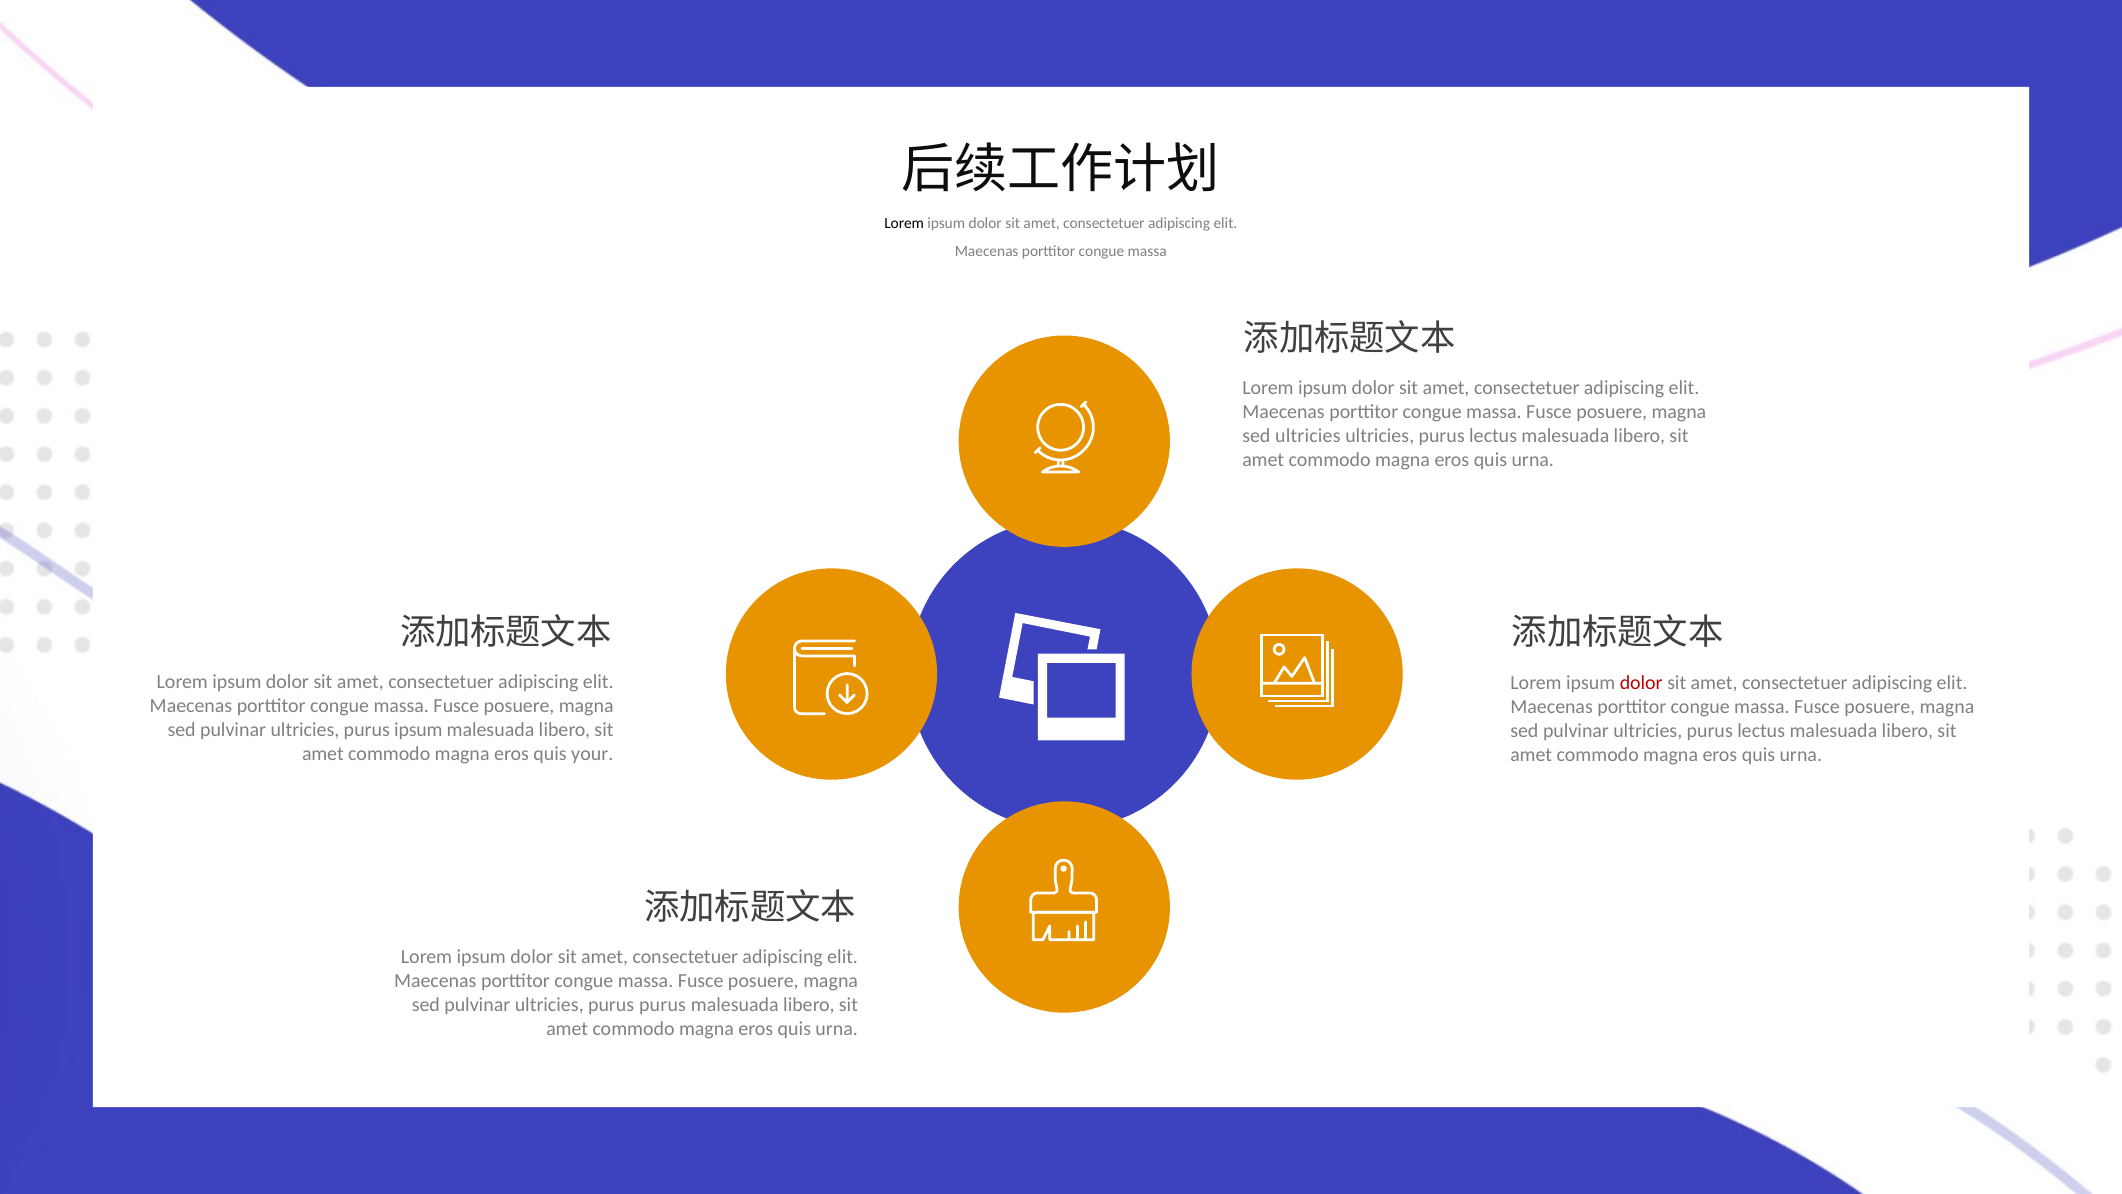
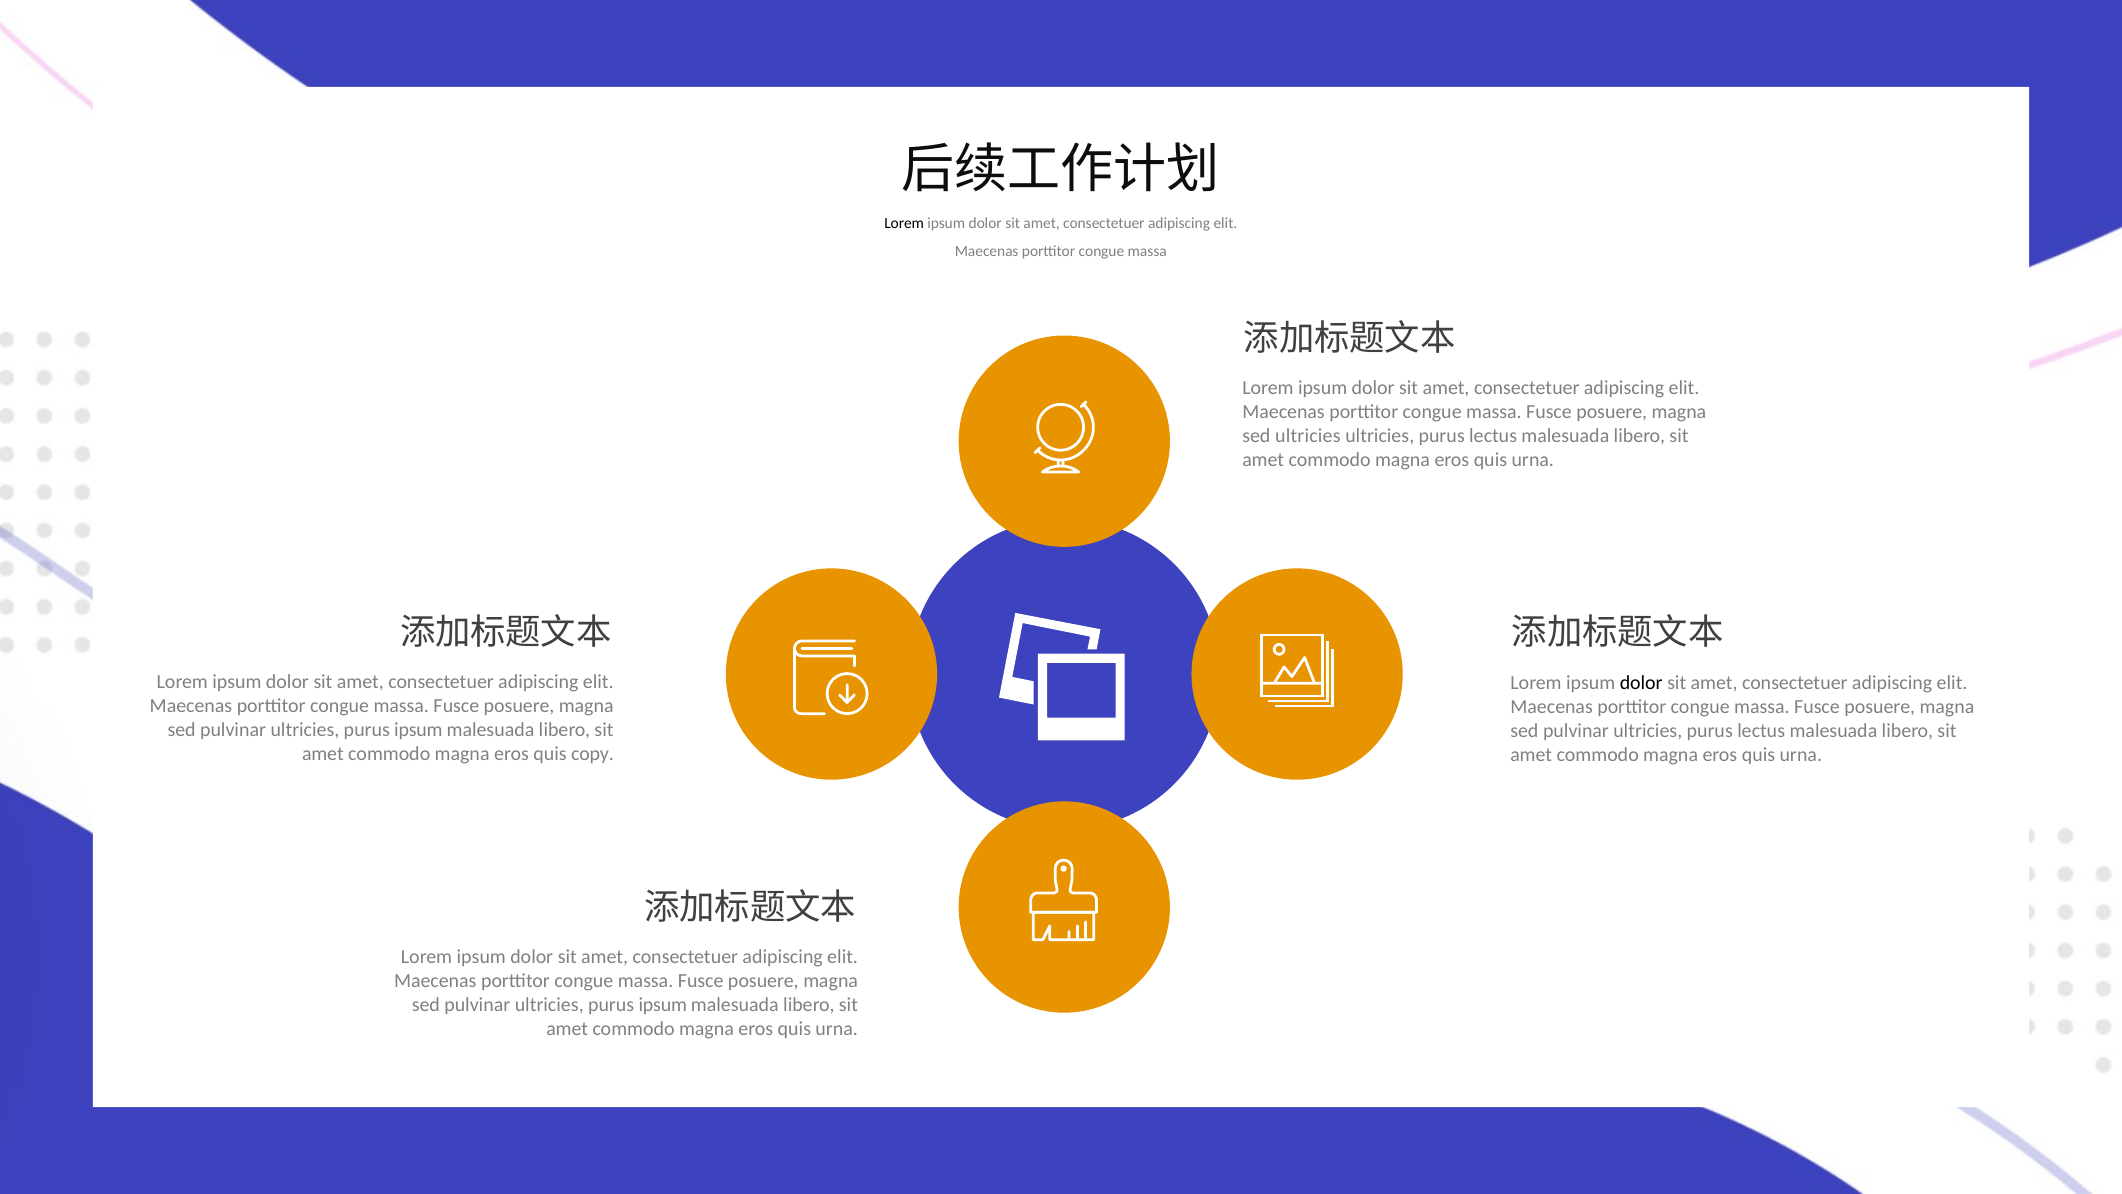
dolor at (1641, 683) colour: red -> black
your: your -> copy
purus at (663, 1005): purus -> ipsum
